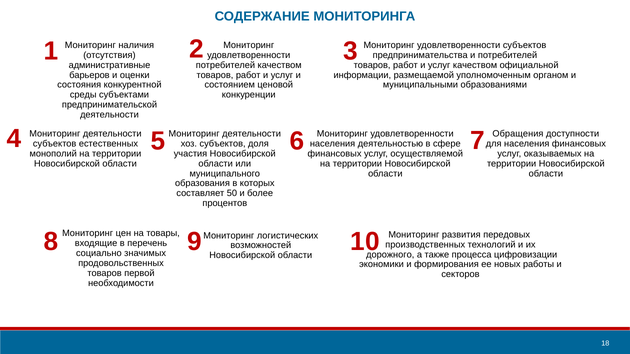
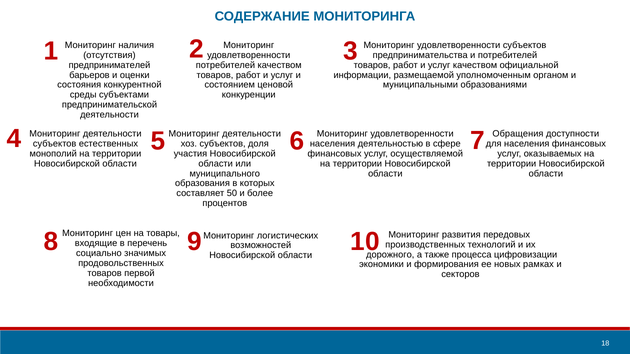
административные: административные -> предпринимателей
работы: работы -> рамках
